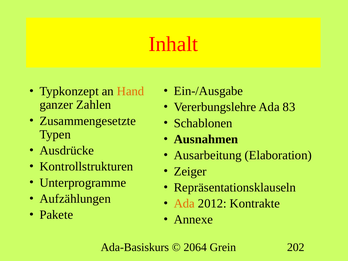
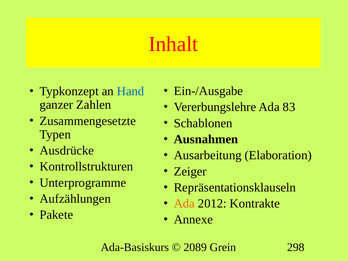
Hand colour: orange -> blue
2064: 2064 -> 2089
202: 202 -> 298
